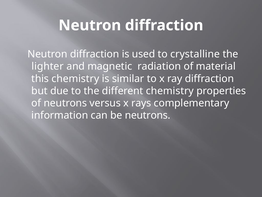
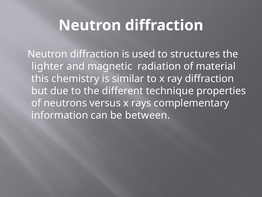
crystalline: crystalline -> structures
different chemistry: chemistry -> technique
be neutrons: neutrons -> between
